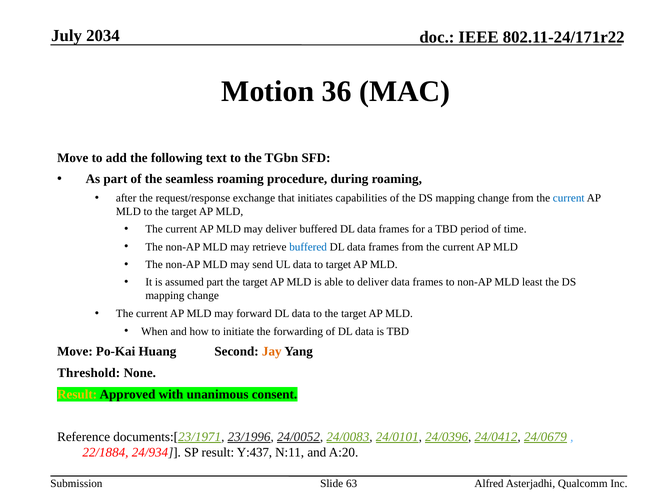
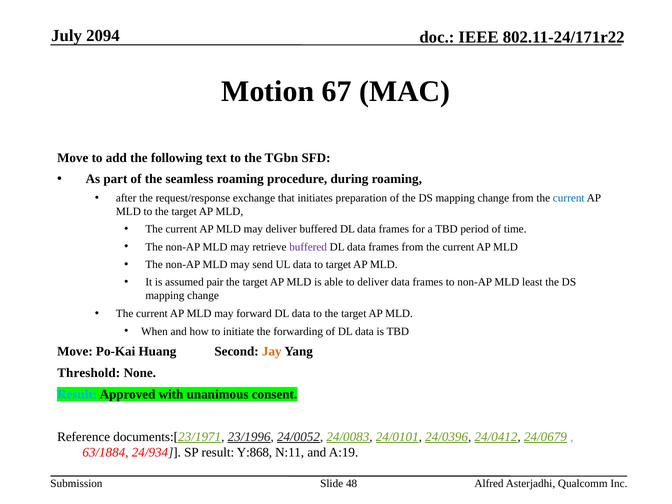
2034: 2034 -> 2094
36: 36 -> 67
capabilities: capabilities -> preparation
buffered at (308, 247) colour: blue -> purple
assumed part: part -> pair
Result at (77, 394) colour: yellow -> light blue
22/1884: 22/1884 -> 63/1884
Y:437: Y:437 -> Y:868
A:20: A:20 -> A:19
63: 63 -> 48
